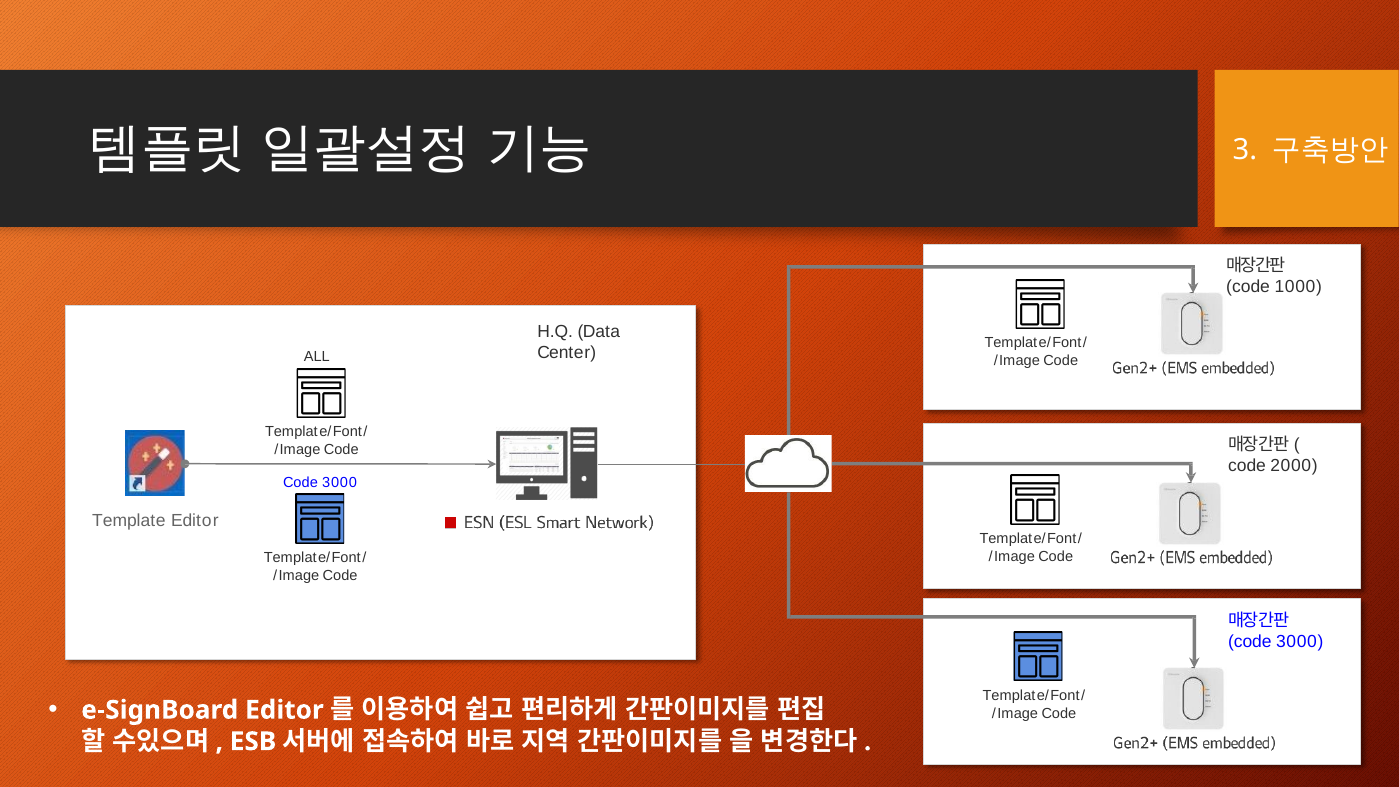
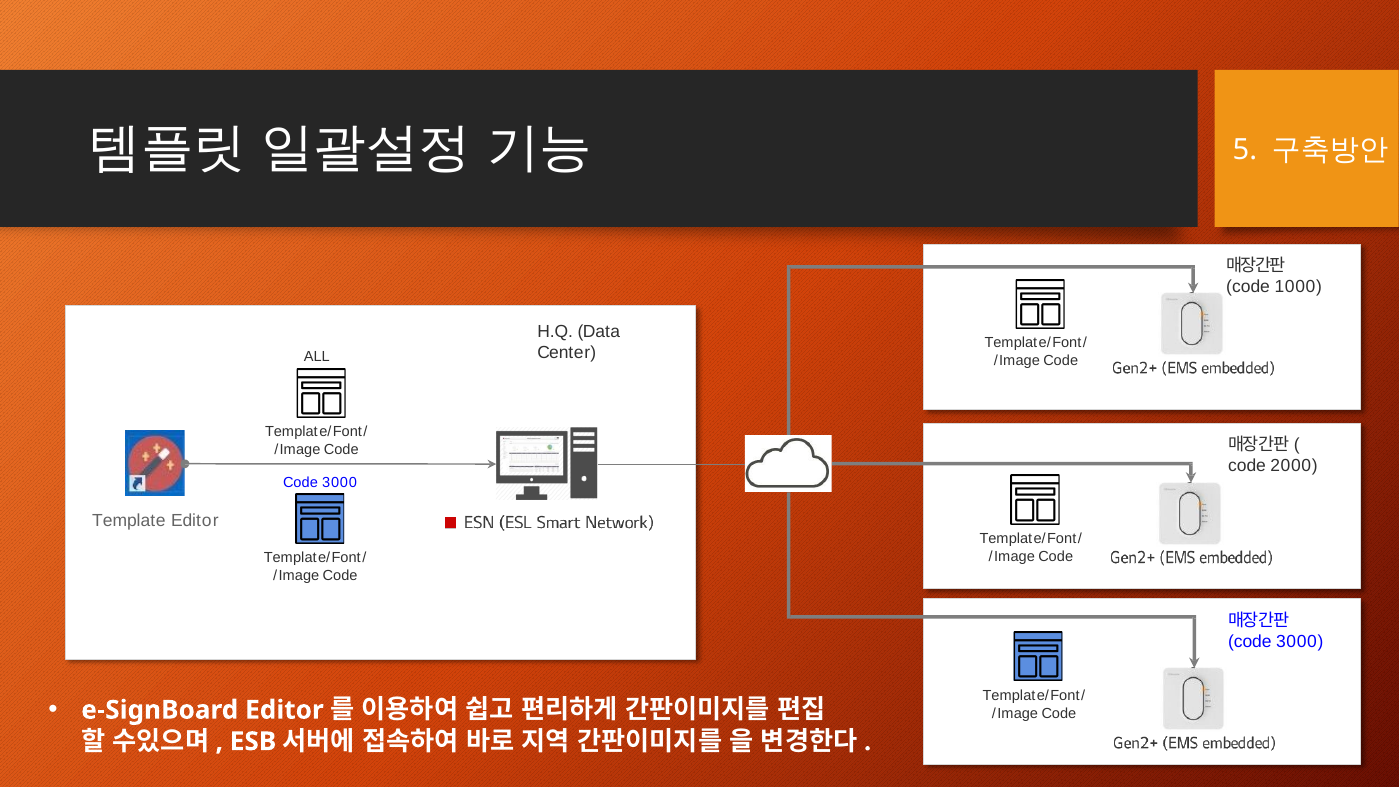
3: 3 -> 5
